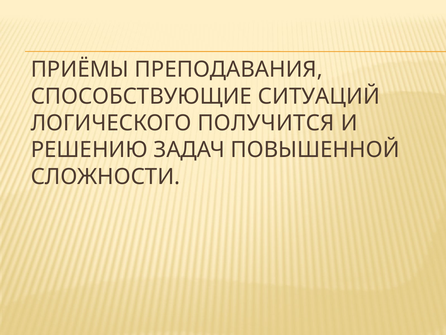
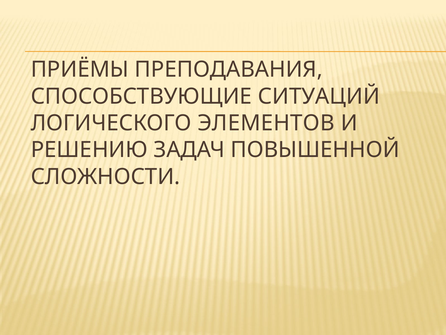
ПОЛУЧИТСЯ: ПОЛУЧИТСЯ -> ЭЛЕМЕНТОВ
